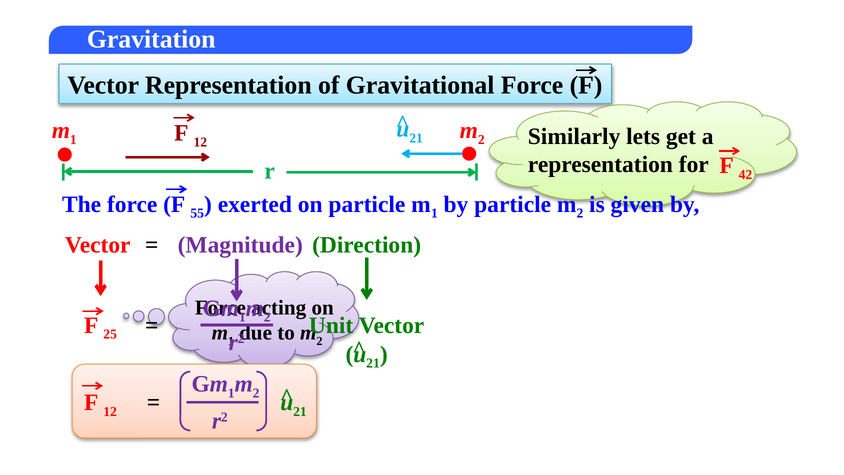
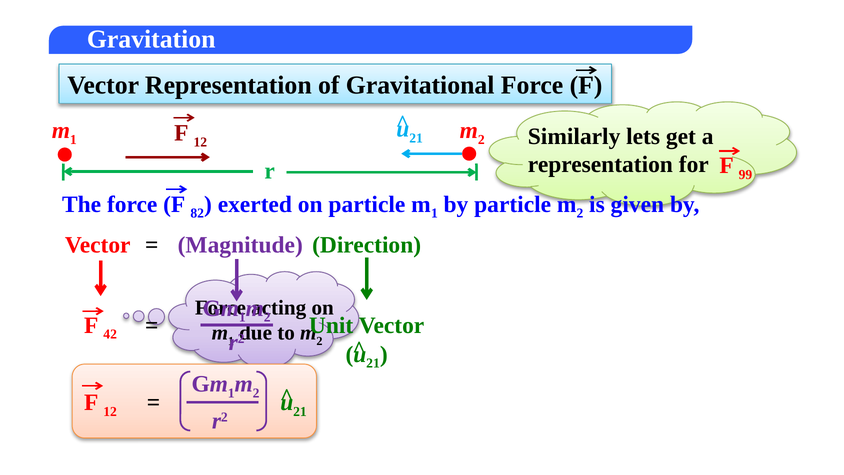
42: 42 -> 99
55: 55 -> 82
25: 25 -> 42
